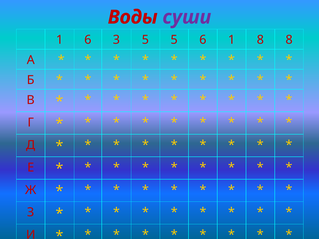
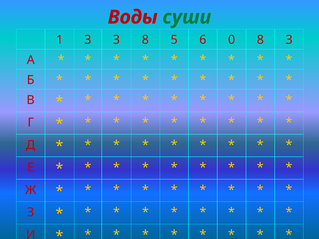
суши colour: purple -> green
1 6: 6 -> 3
3 5: 5 -> 8
6 1: 1 -> 0
8 8: 8 -> 3
